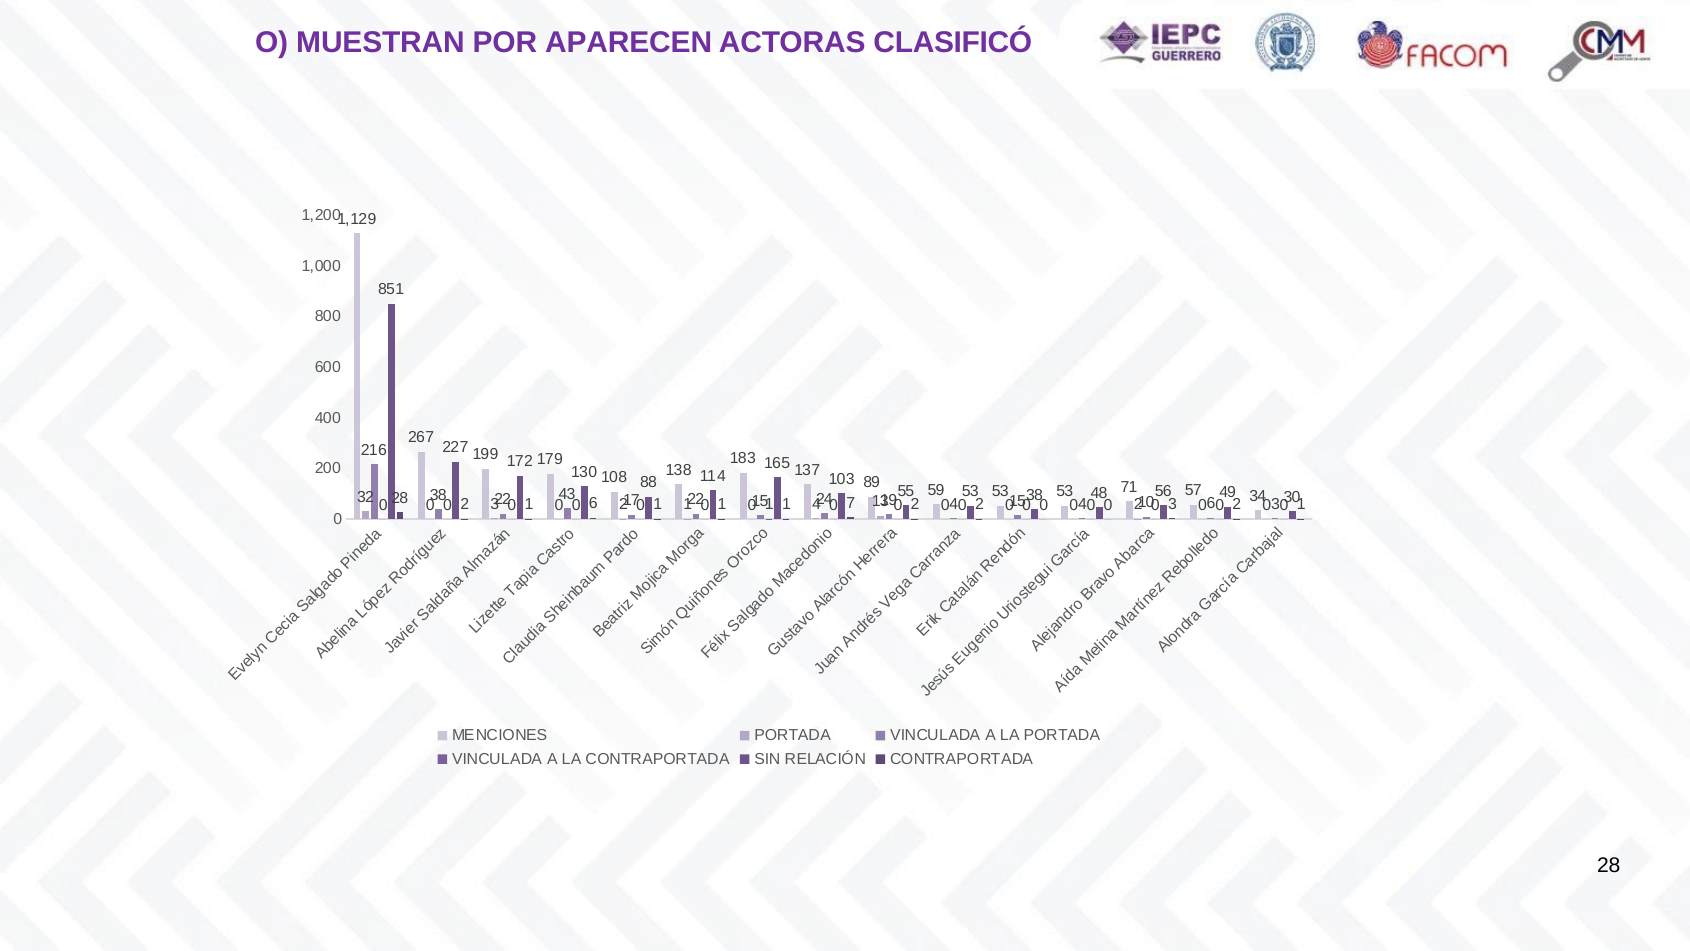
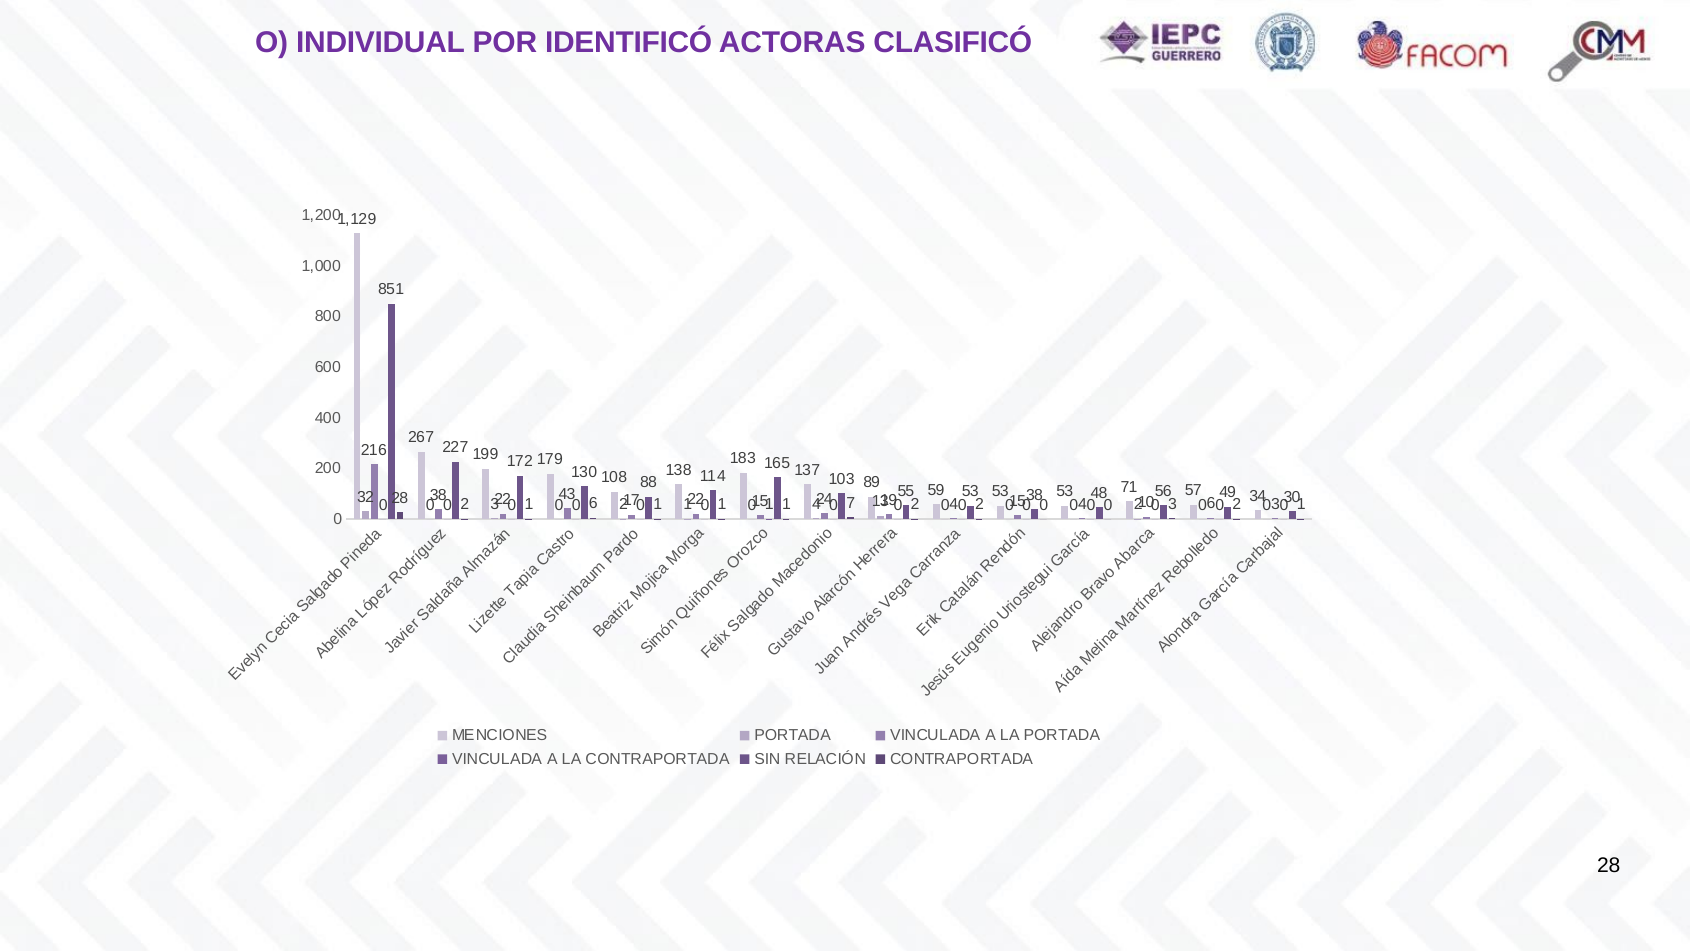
MUESTRAN: MUESTRAN -> INDIVIDUAL
APARECEN: APARECEN -> IDENTIFICÓ
